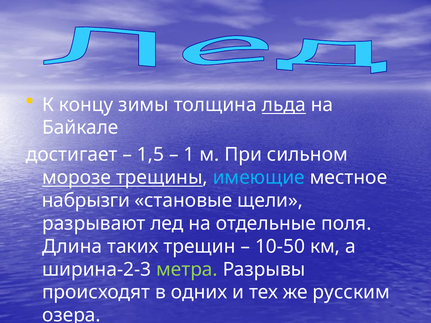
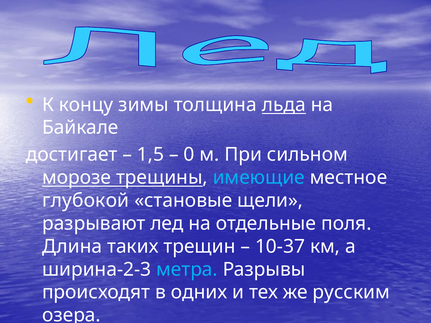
1: 1 -> 0
набрызги: набрызги -> глубокой
10-50: 10-50 -> 10-37
метра colour: light green -> light blue
